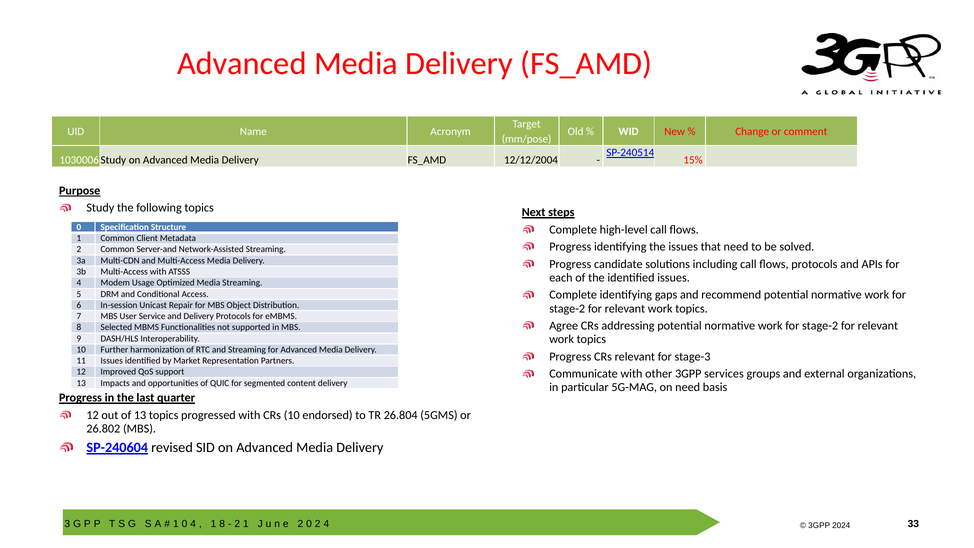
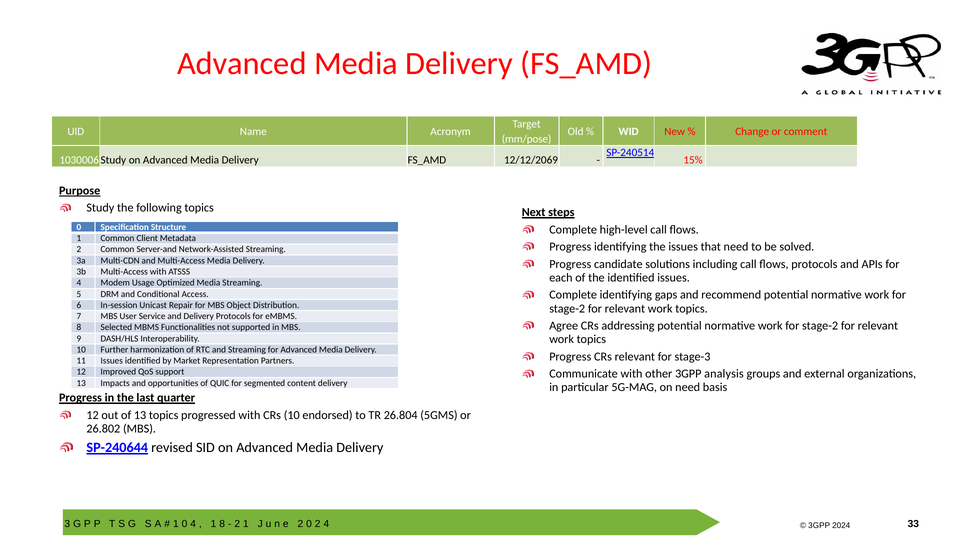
12/12/2004: 12/12/2004 -> 12/12/2069
services: services -> analysis
SP-240604: SP-240604 -> SP-240644
